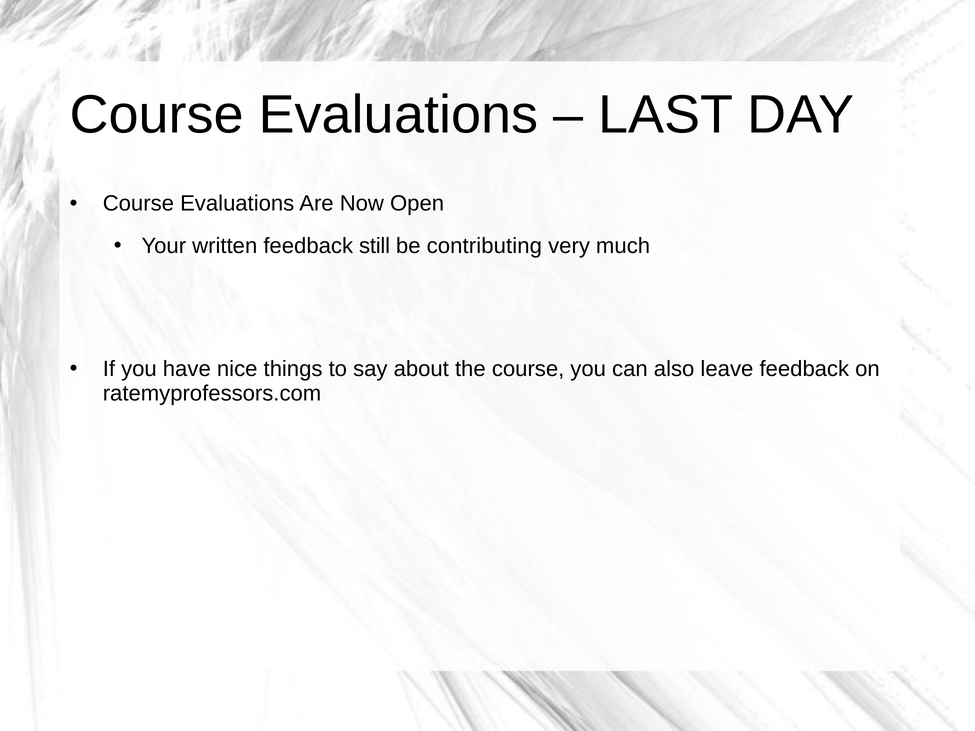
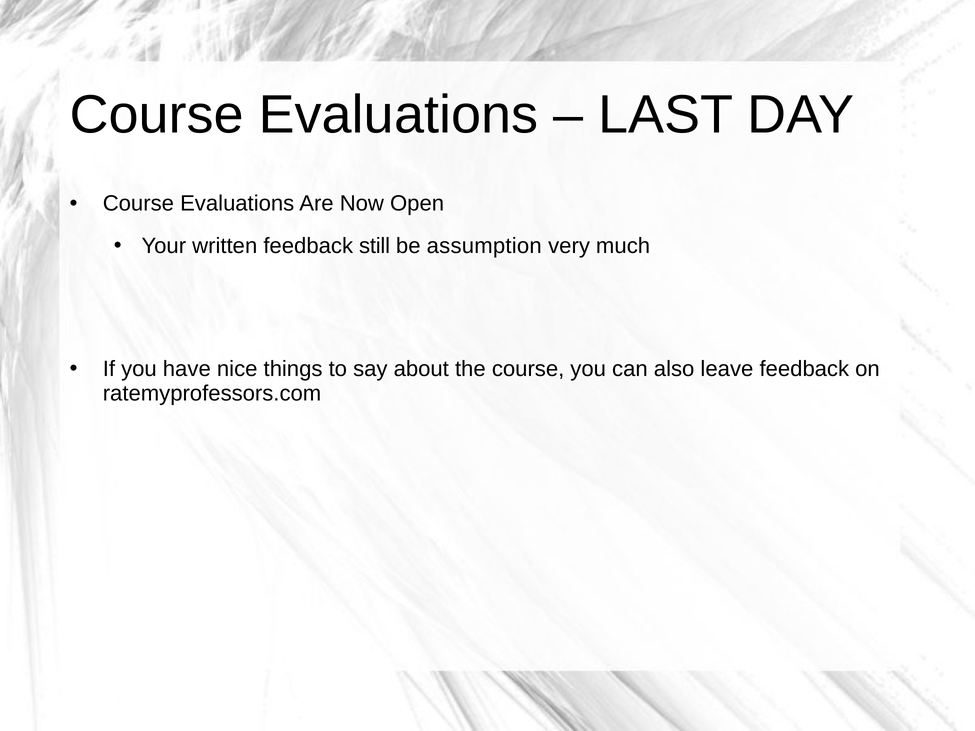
contributing: contributing -> assumption
